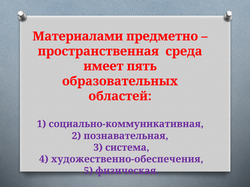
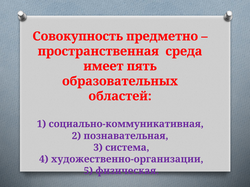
Материалами: Материалами -> Совокупность
художественно-обеспечения: художественно-обеспечения -> художественно-организации
